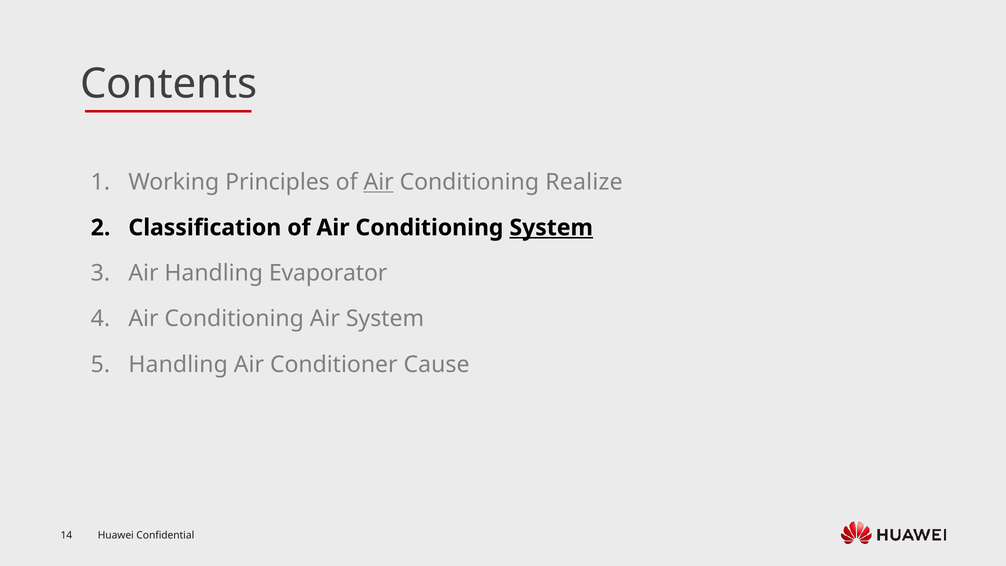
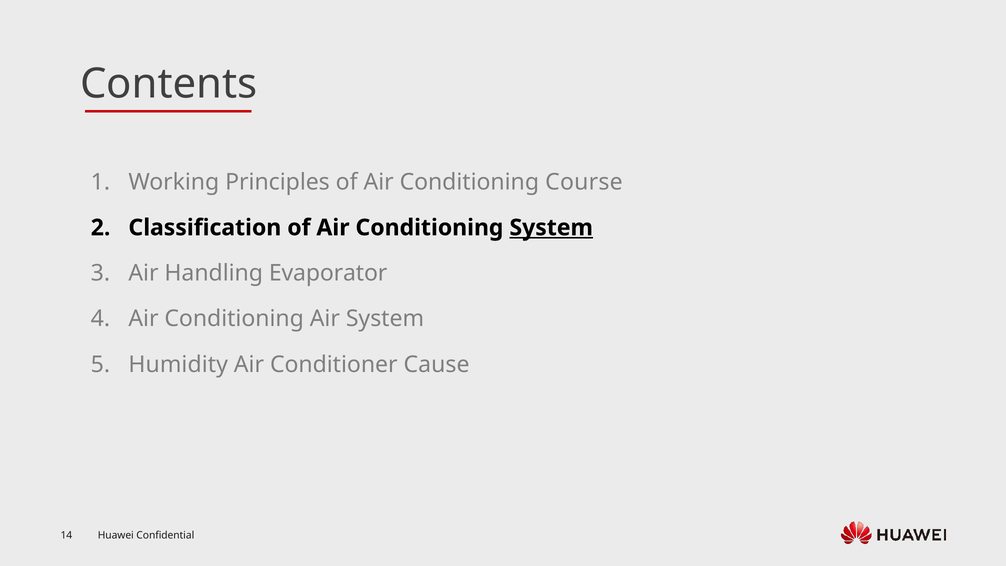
Air at (379, 182) underline: present -> none
Realize: Realize -> Course
Handling at (178, 364): Handling -> Humidity
